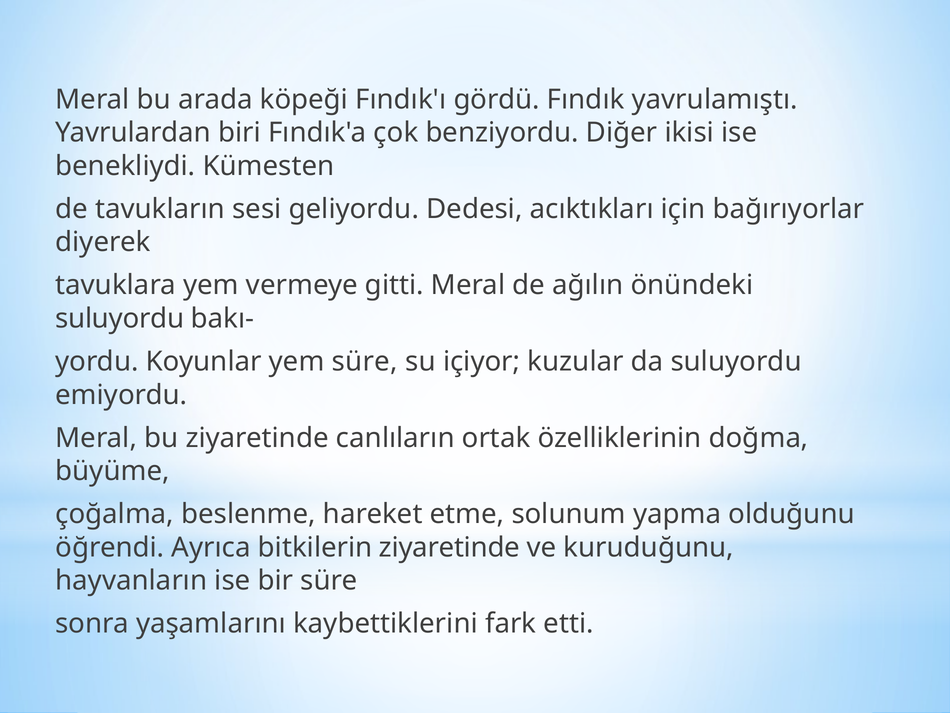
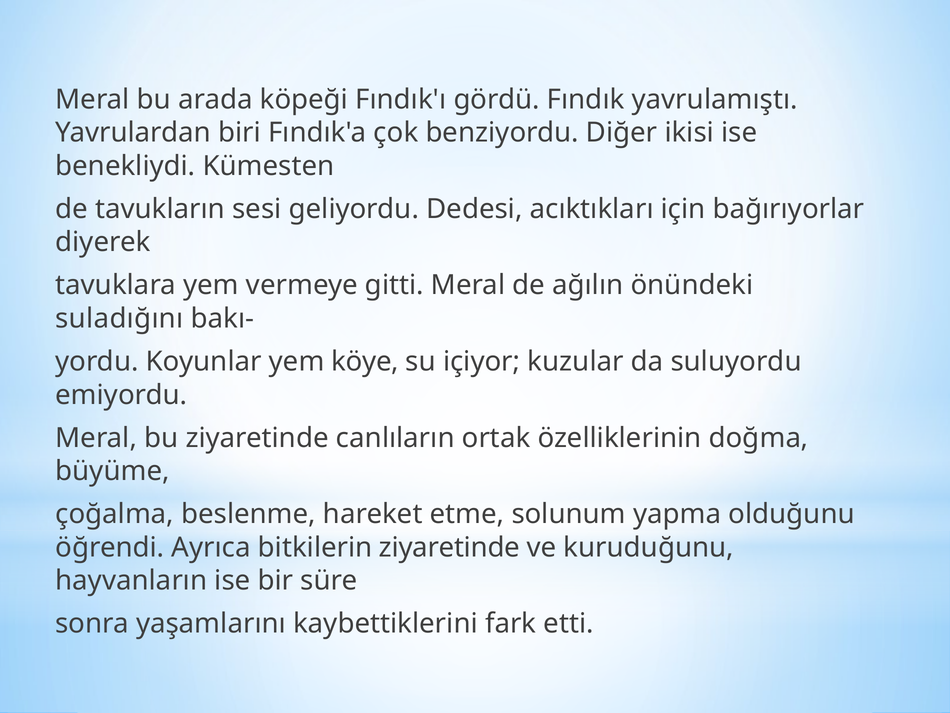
suluyordu at (120, 318): suluyordu -> suladığını
yem süre: süre -> köye
